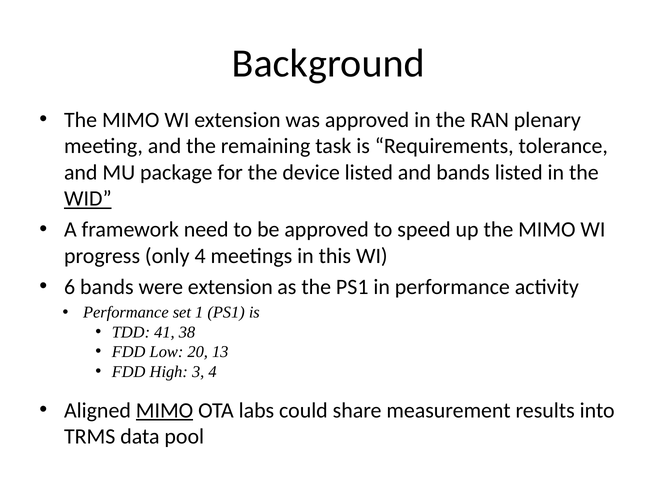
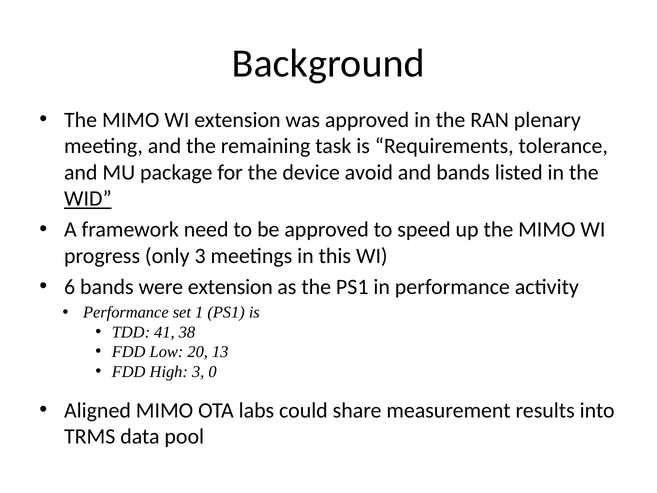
device listed: listed -> avoid
only 4: 4 -> 3
3 4: 4 -> 0
MIMO at (165, 410) underline: present -> none
